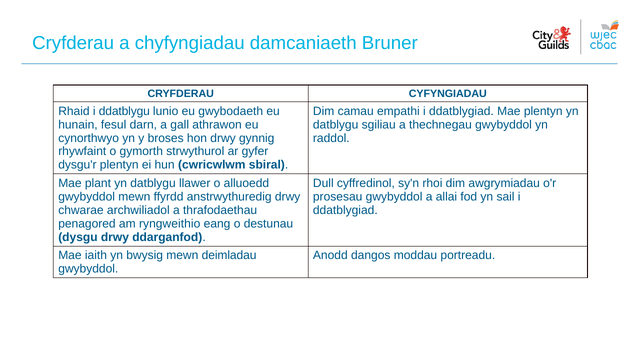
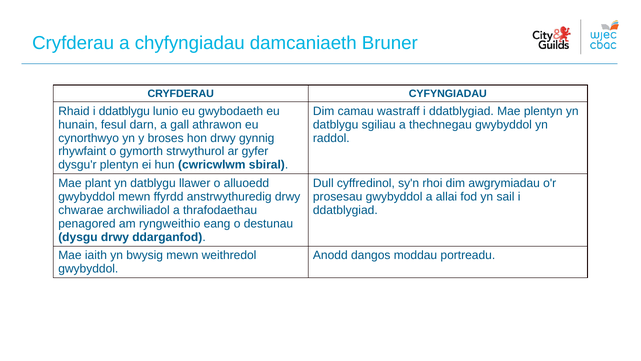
empathi: empathi -> wastraff
deimladau: deimladau -> weithredol
